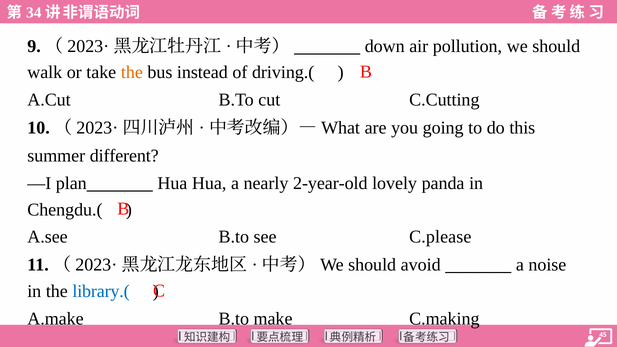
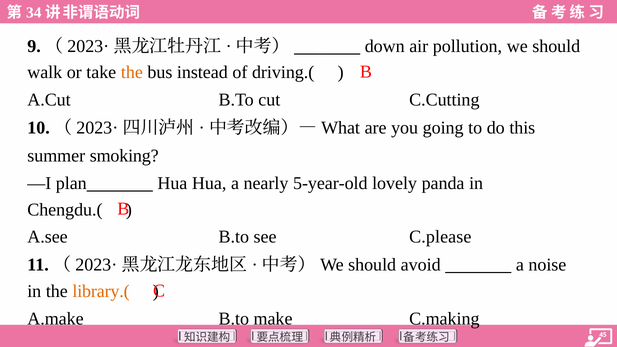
different: different -> smoking
2-year-old: 2-year-old -> 5-year-old
library.( colour: blue -> orange
